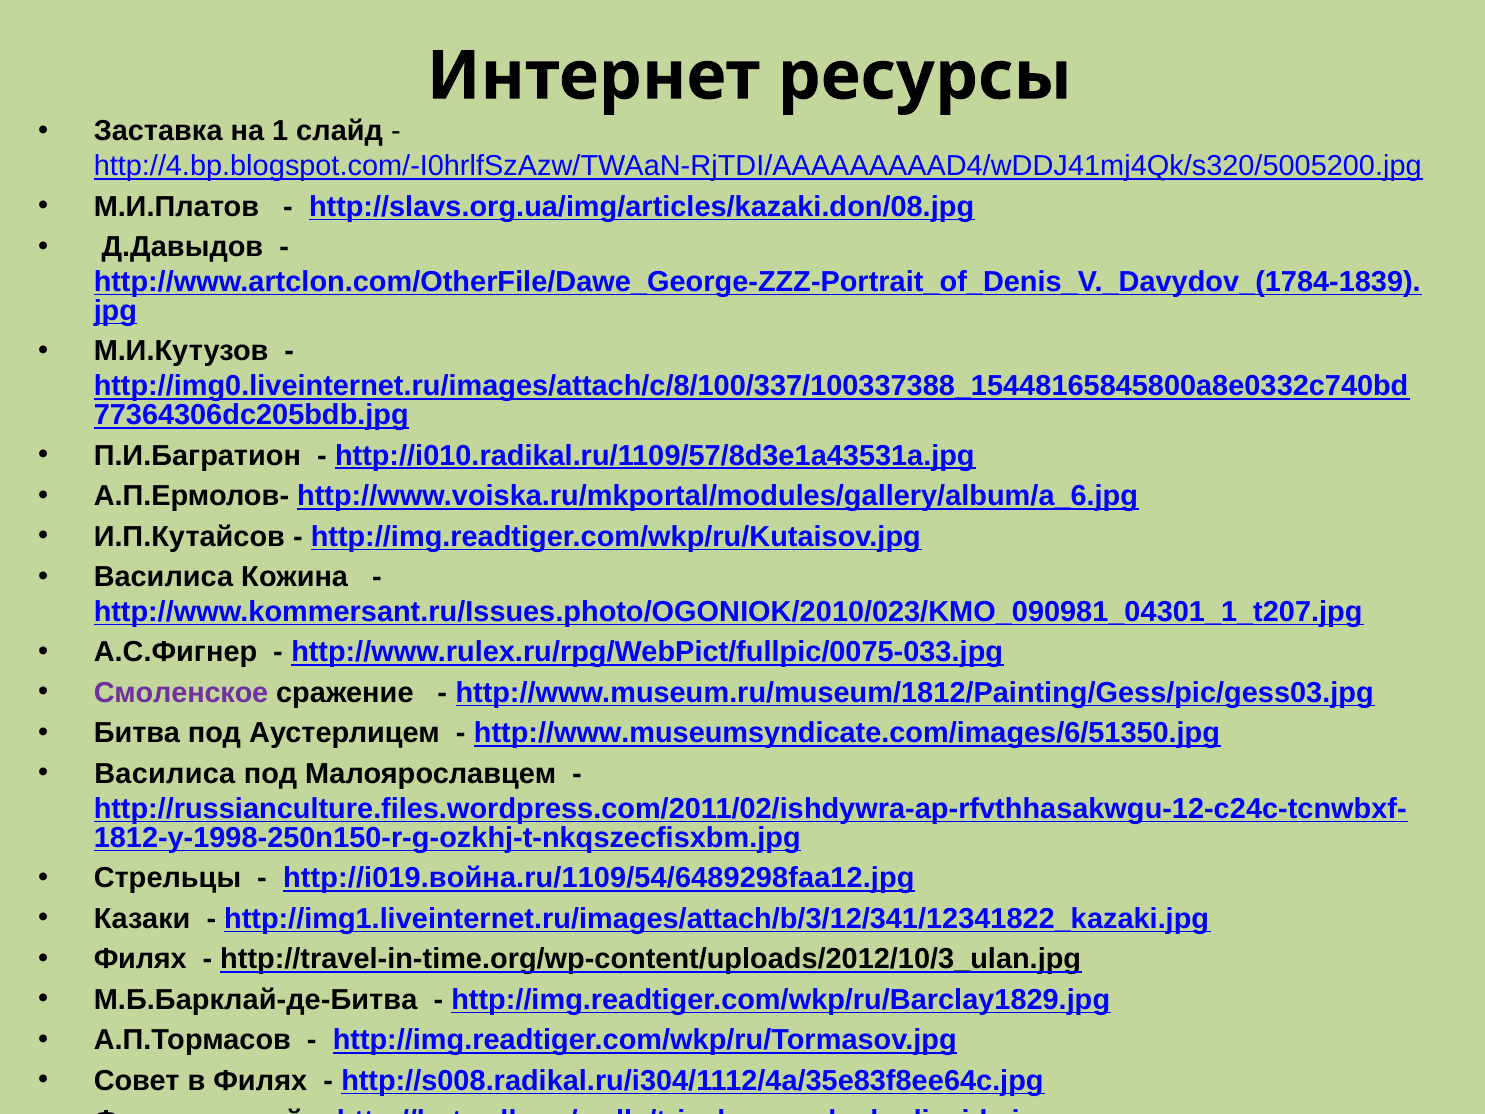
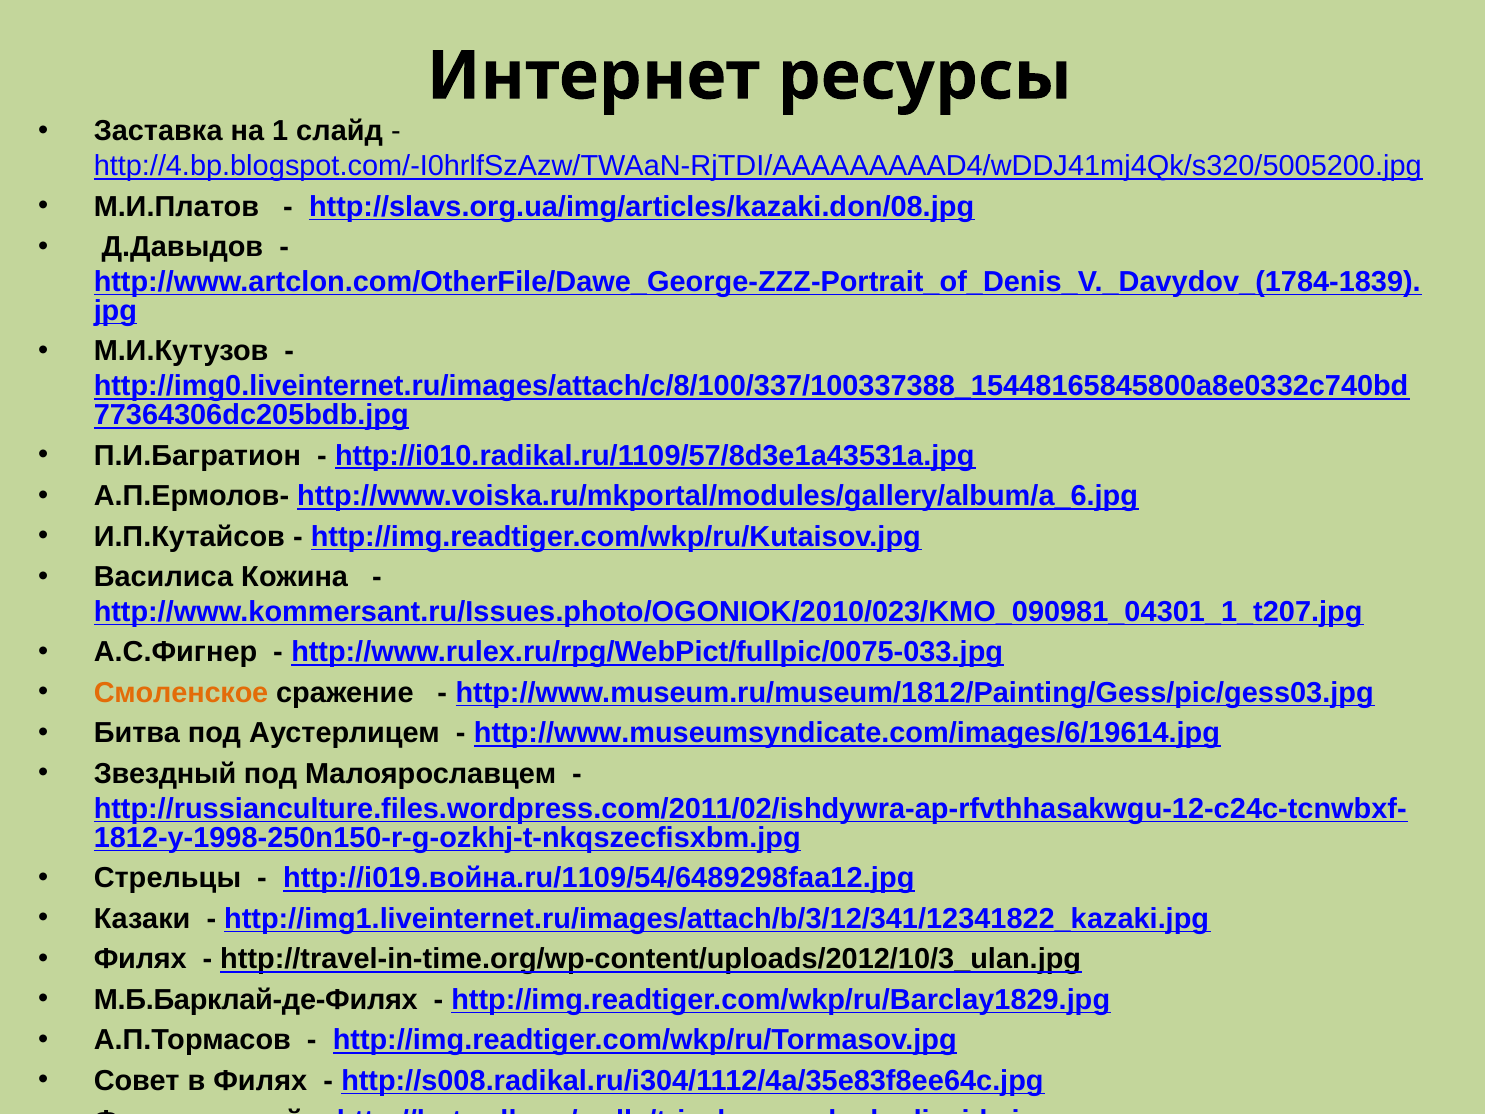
Смоленское colour: purple -> orange
http://www.museumsyndicate.com/images/6/51350.jpg: http://www.museumsyndicate.com/images/6/51350.jpg -> http://www.museumsyndicate.com/images/6/19614.jpg
Василиса at (165, 774): Василиса -> Звездный
М.Б.Барклай-де-Битва: М.Б.Барклай-де-Битва -> М.Б.Барклай-де-Филях
